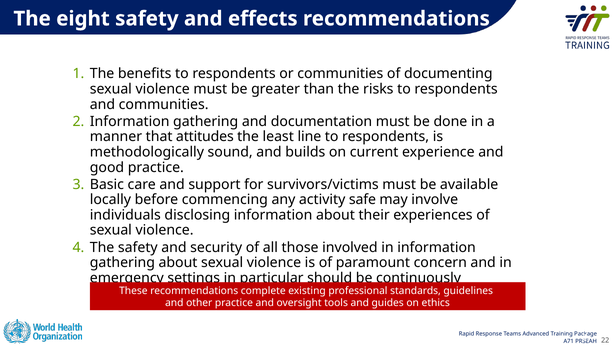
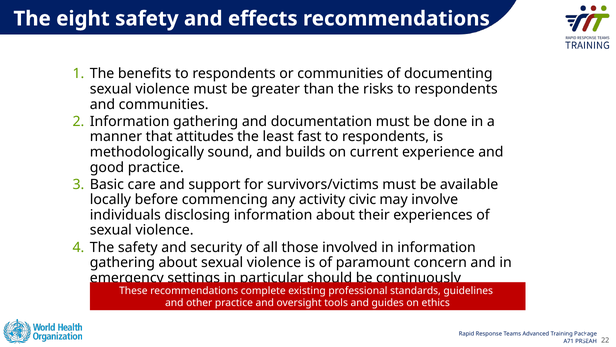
line: line -> fast
safe: safe -> civic
